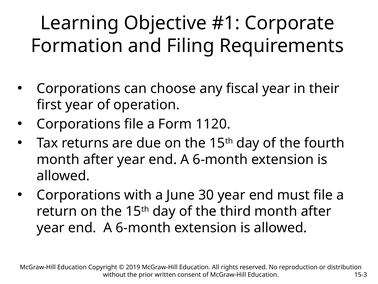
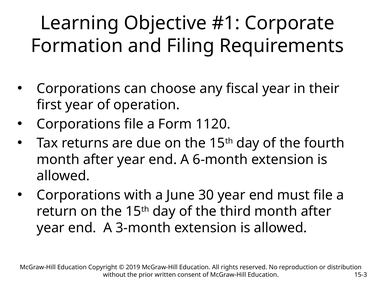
6-month at (143, 227): 6-month -> 3-month
